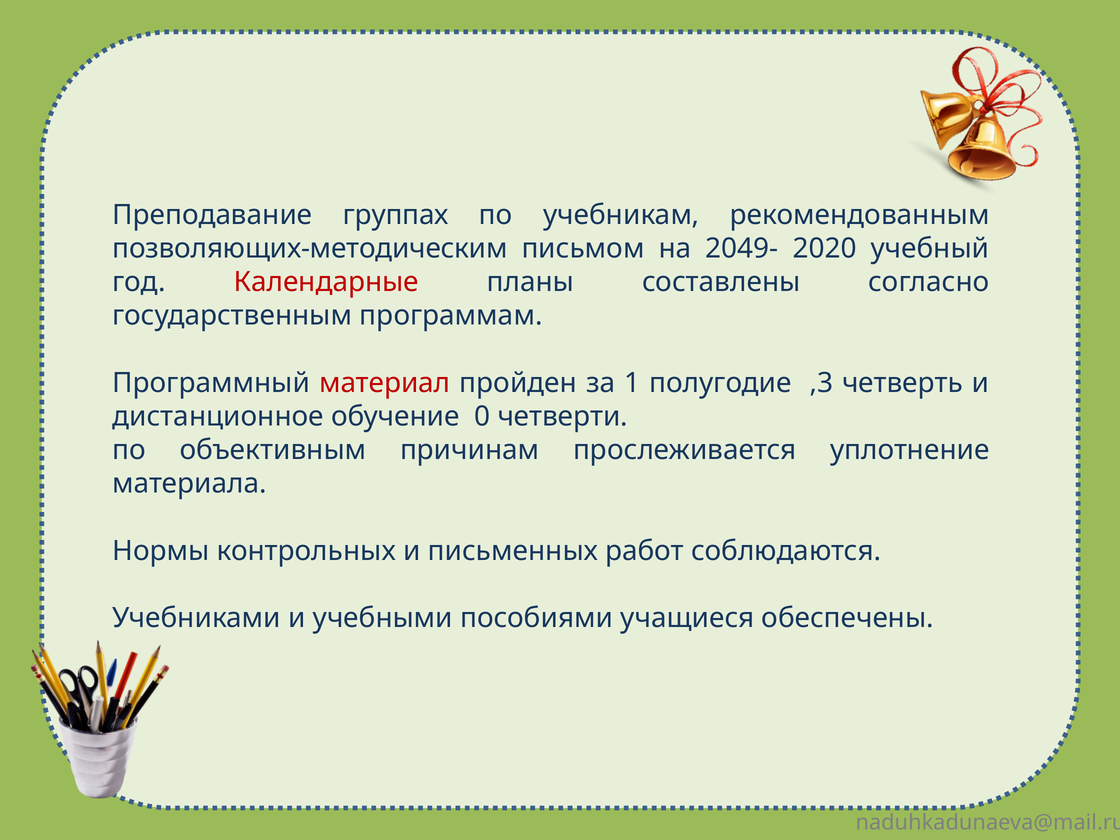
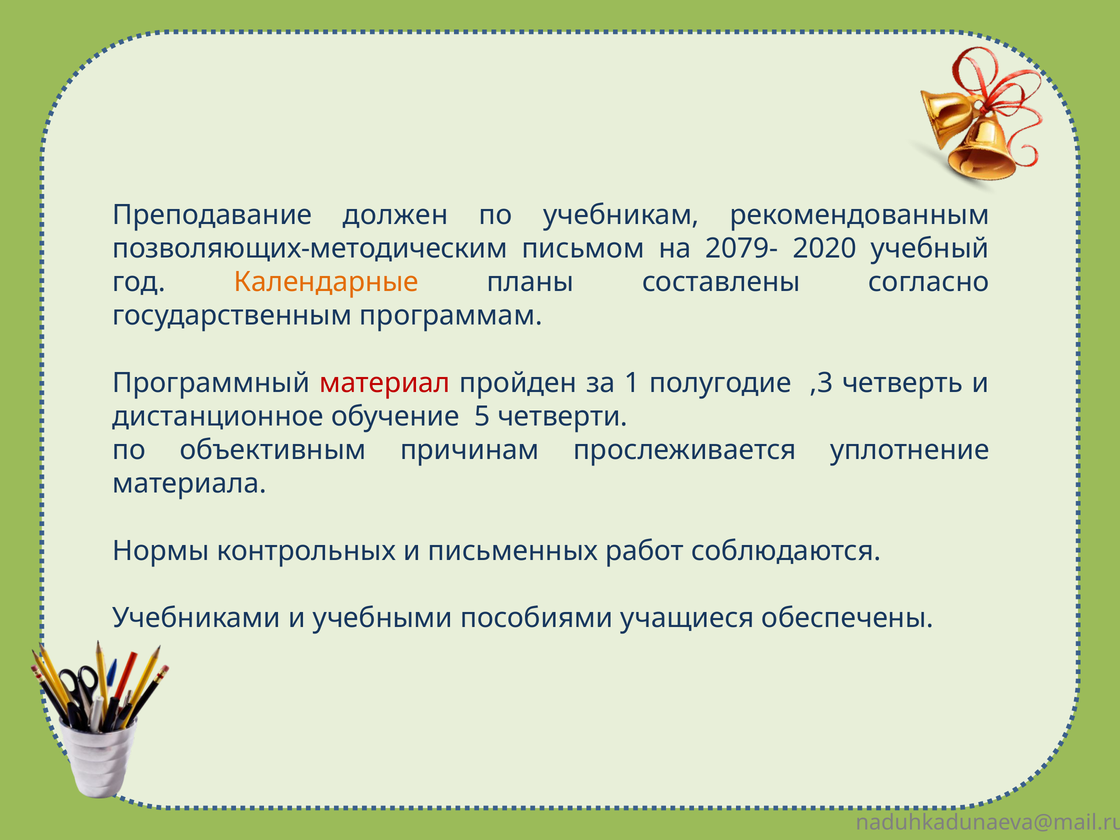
группах: группах -> должен
2049-: 2049- -> 2079-
Календарные colour: red -> orange
0: 0 -> 5
